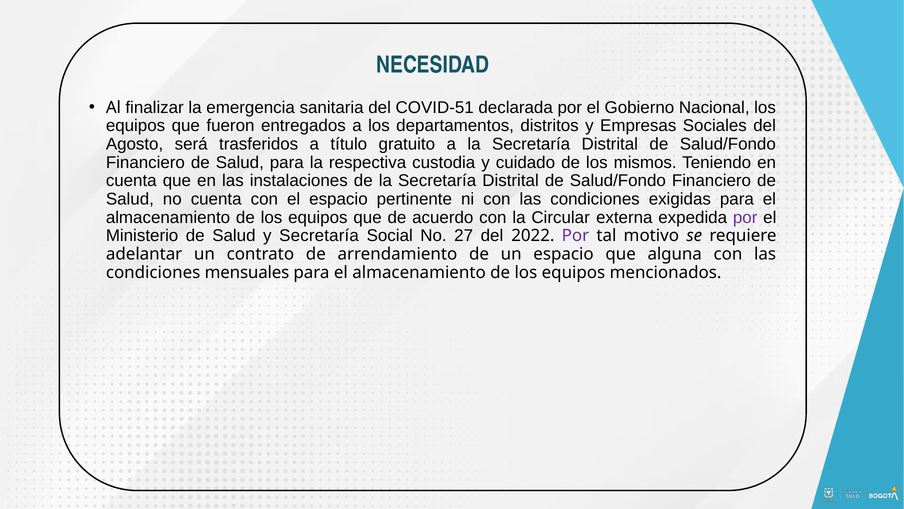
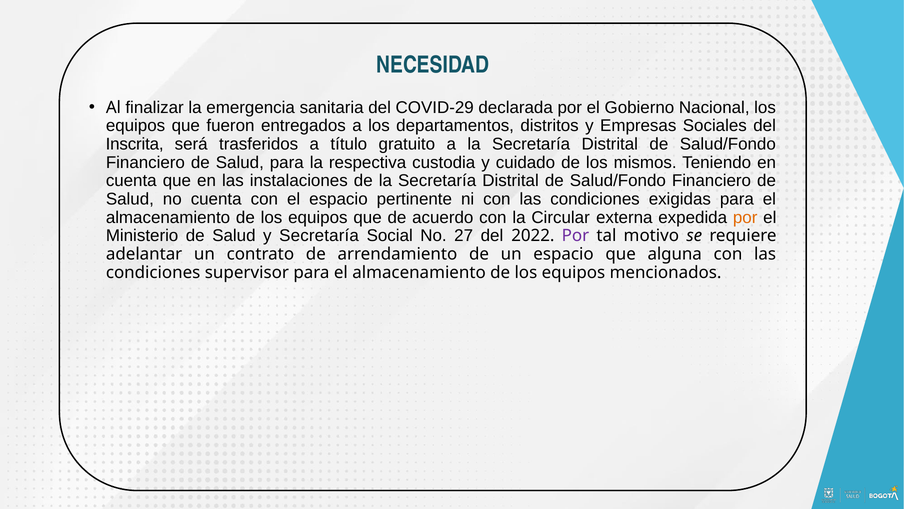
COVID-51: COVID-51 -> COVID-29
Agosto: Agosto -> Inscrita
por at (745, 217) colour: purple -> orange
mensuales: mensuales -> supervisor
